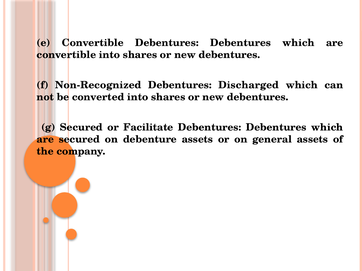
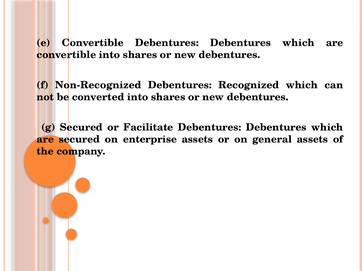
Discharged: Discharged -> Recognized
debenture: debenture -> enterprise
